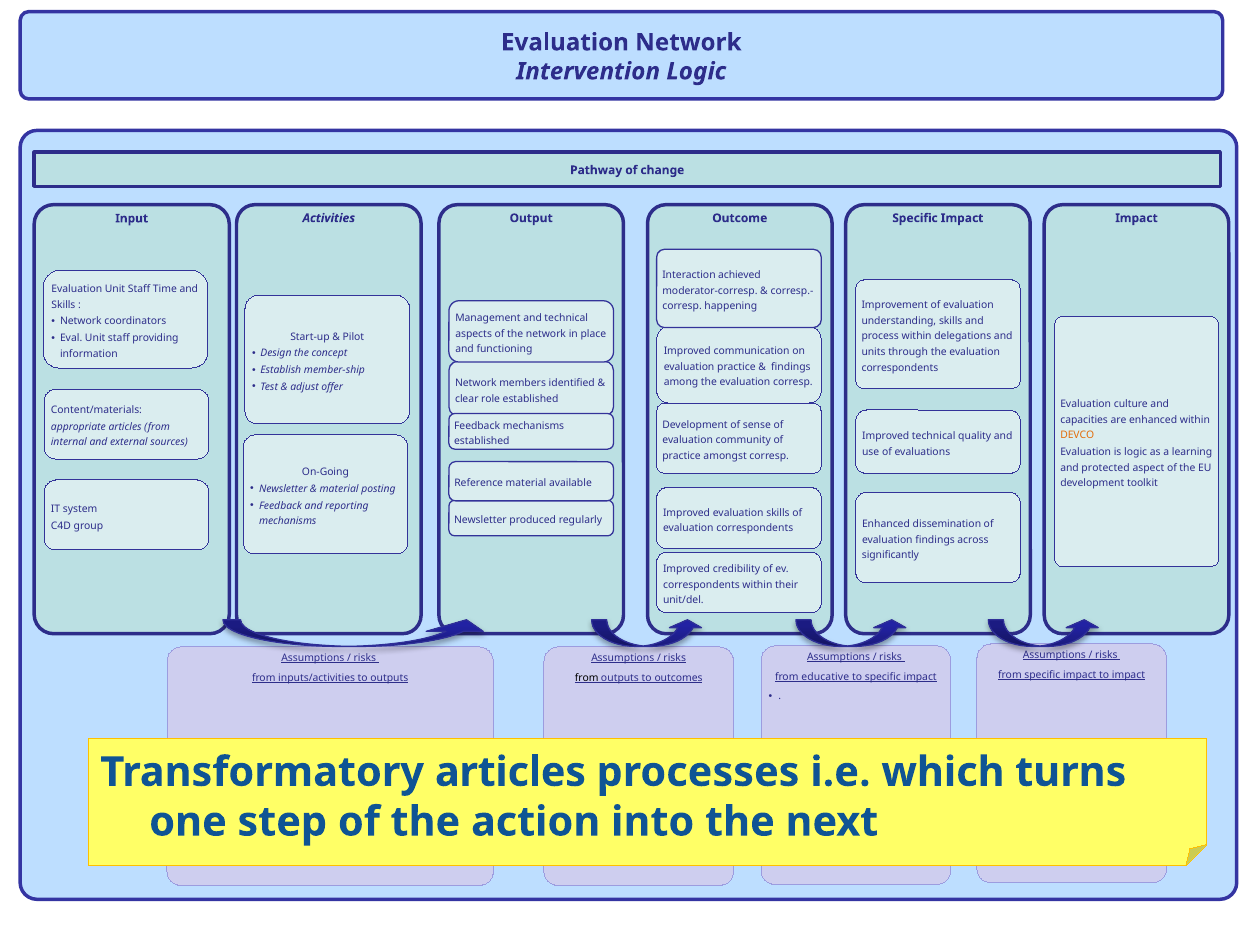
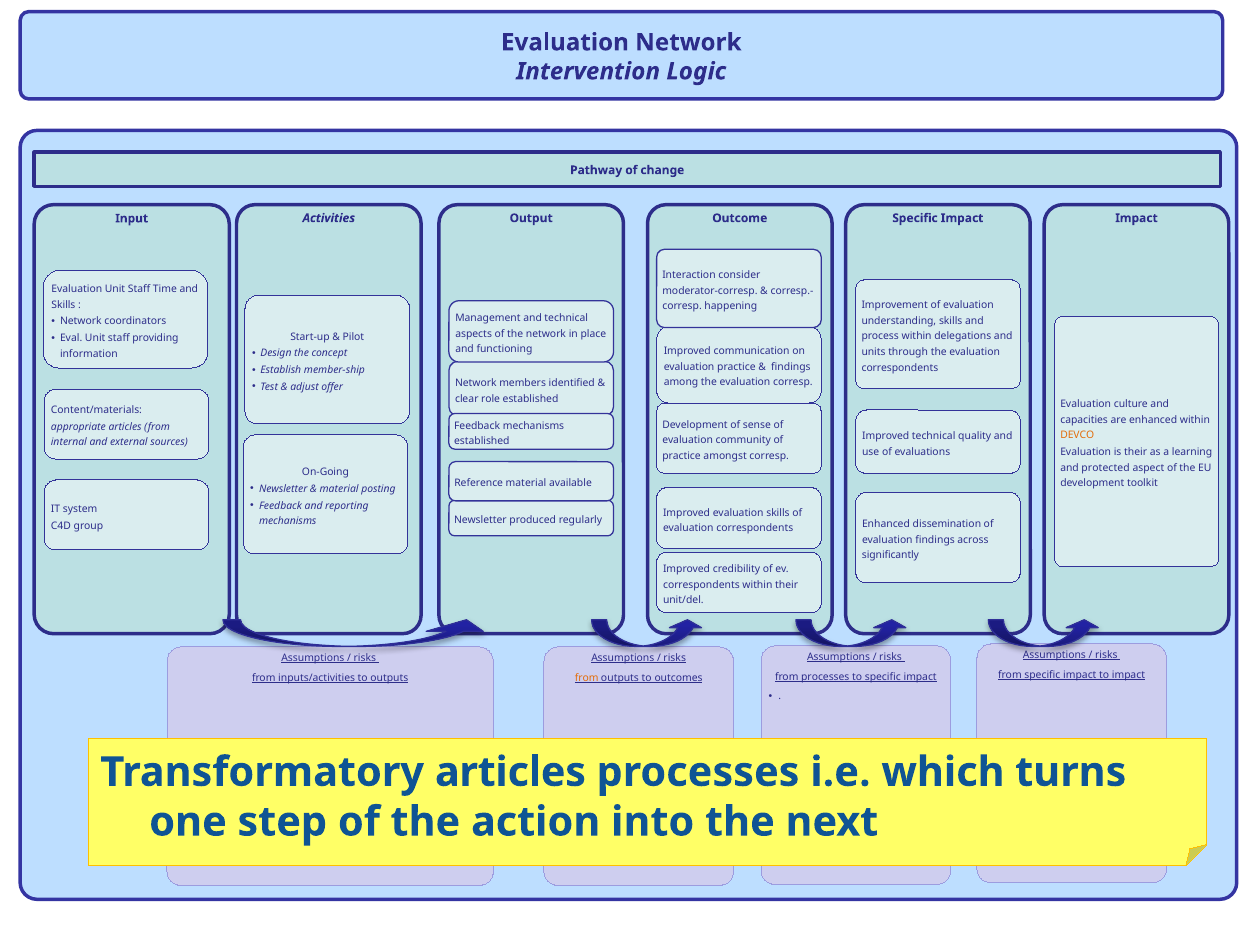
achieved: achieved -> consider
is logic: logic -> their
from educative: educative -> processes
from at (587, 678) colour: black -> orange
